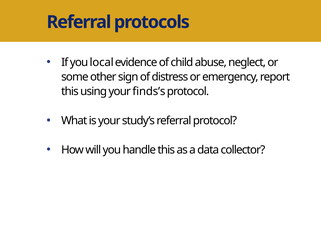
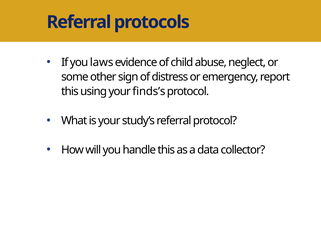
local: local -> laws
